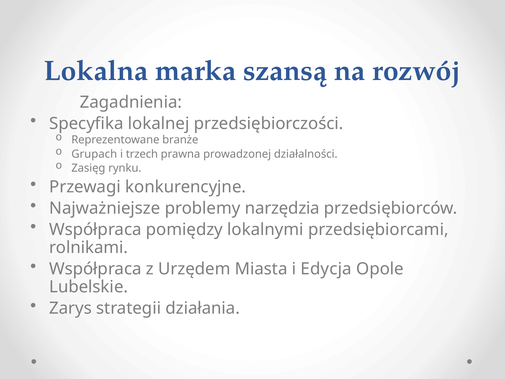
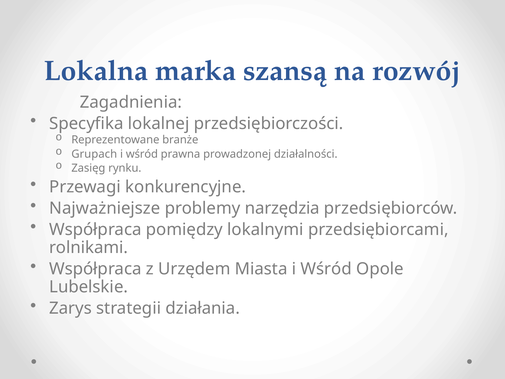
trzech at (142, 154): trzech -> wśród
Miasta i Edycja: Edycja -> Wśród
